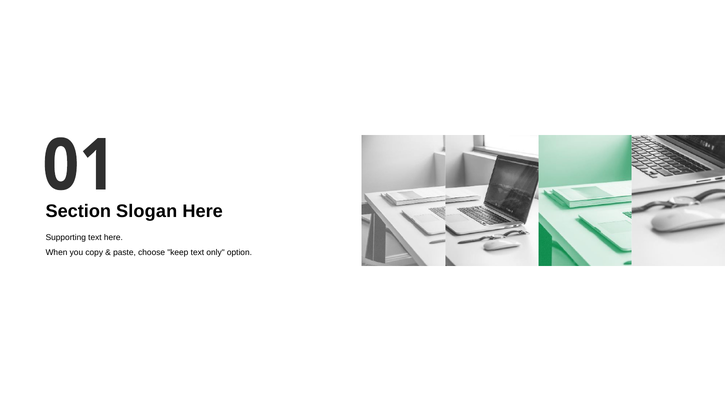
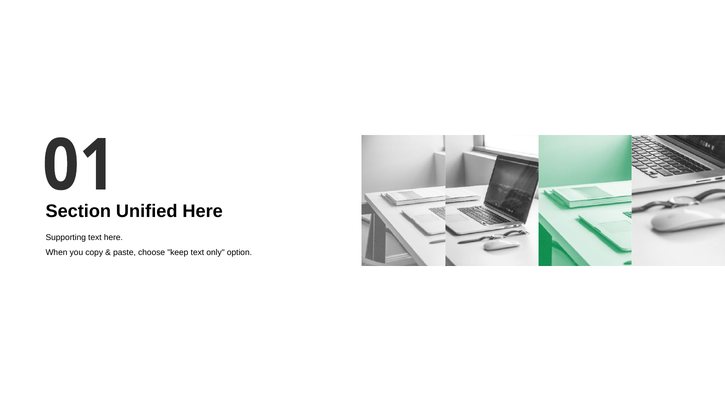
Slogan: Slogan -> Unified
